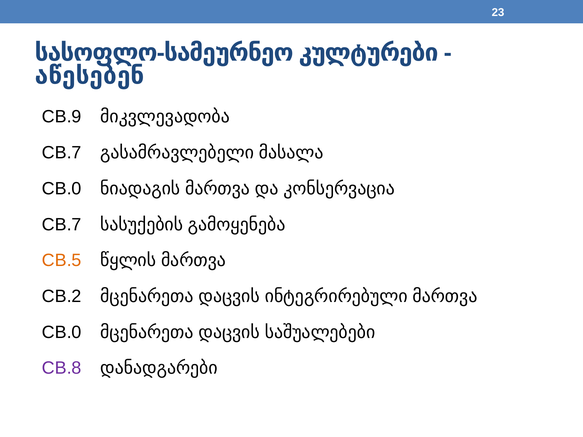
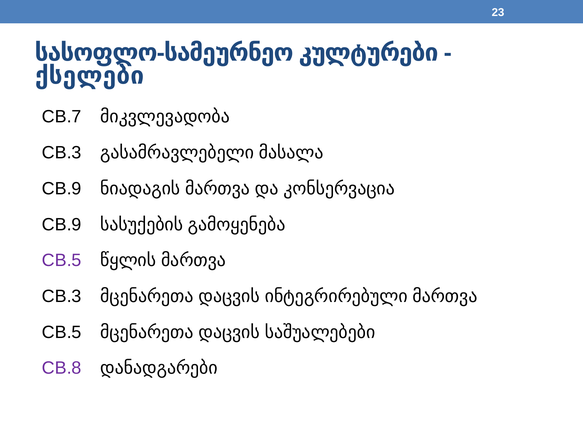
აწესებენ: აწესებენ -> ქსელები
CB.9: CB.9 -> CB.7
CB.7 at (62, 153): CB.7 -> CB.3
CB.0 at (62, 189): CB.0 -> CB.9
CB.7 at (62, 225): CB.7 -> CB.9
CB.5 at (62, 261) colour: orange -> purple
CB.2 at (62, 296): CB.2 -> CB.3
CB.0 at (62, 332): CB.0 -> CB.5
